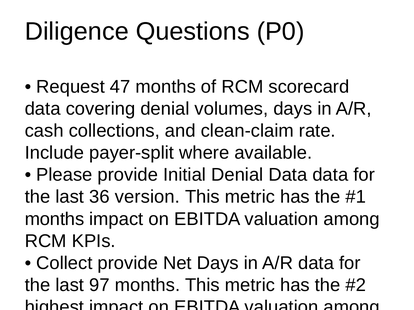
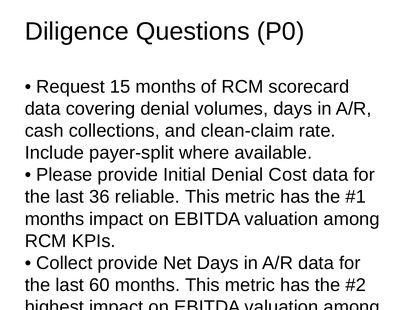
47: 47 -> 15
Denial Data: Data -> Cost
version: version -> reliable
97: 97 -> 60
